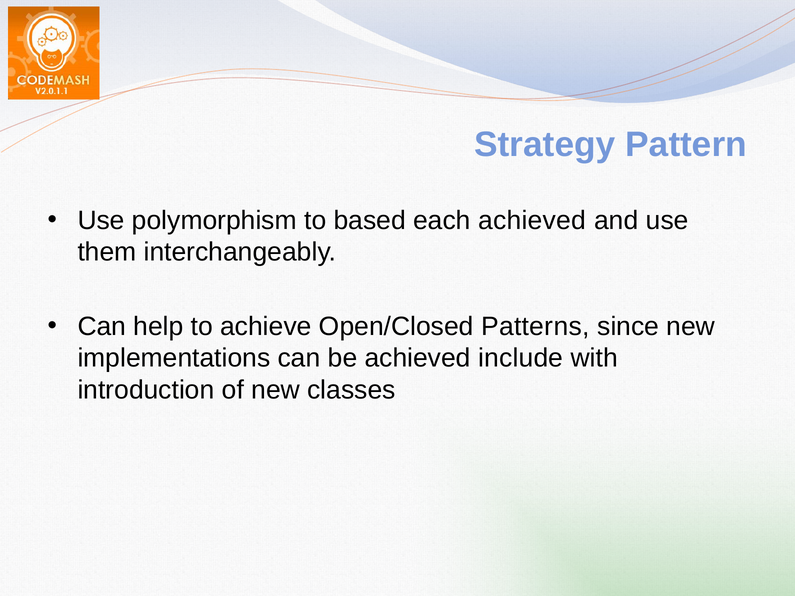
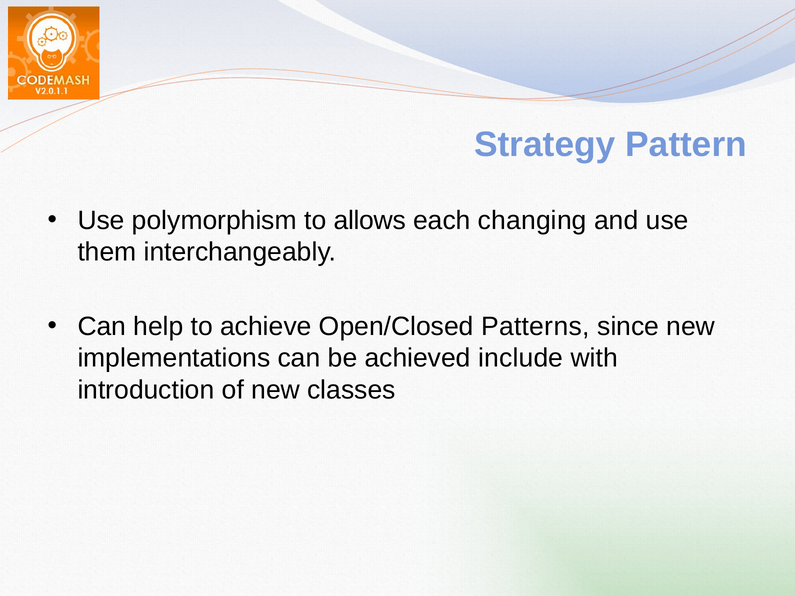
based: based -> allows
each achieved: achieved -> changing
